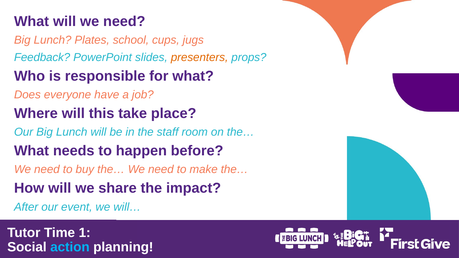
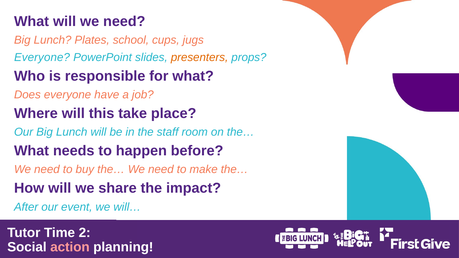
Feedback at (42, 57): Feedback -> Everyone
1: 1 -> 2
action colour: light blue -> pink
